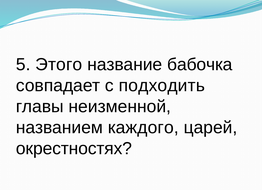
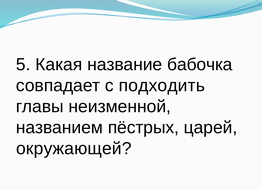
Этого: Этого -> Какая
каждого: каждого -> пёстрых
окрестностях: окрестностях -> окружающей
